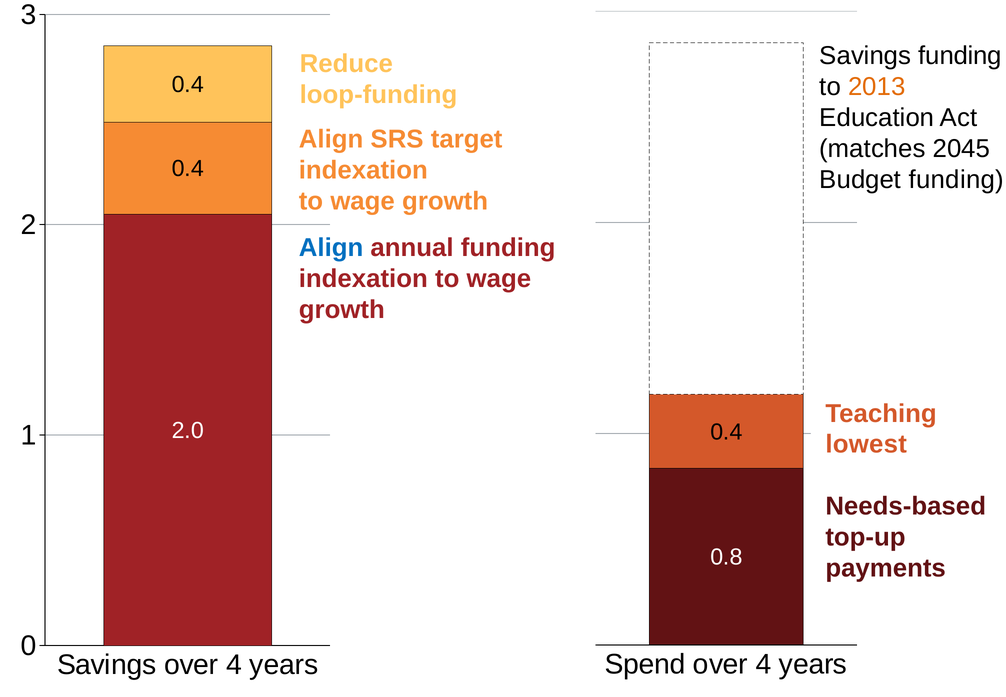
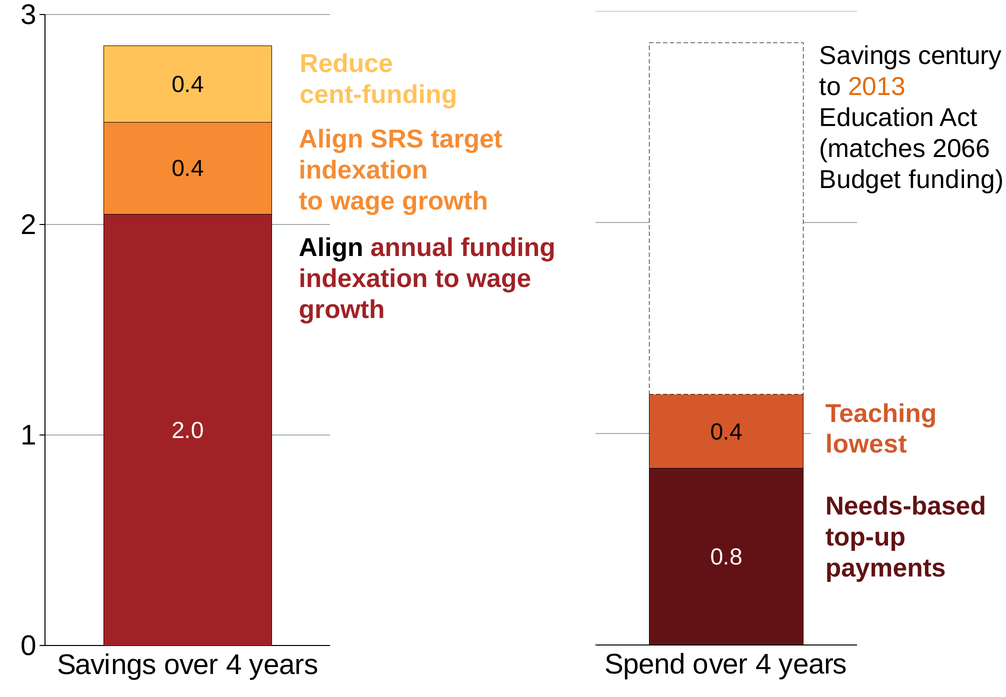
Savings funding: funding -> century
loop-funding: loop-funding -> cent-funding
2045: 2045 -> 2066
Align at (331, 248) colour: blue -> black
